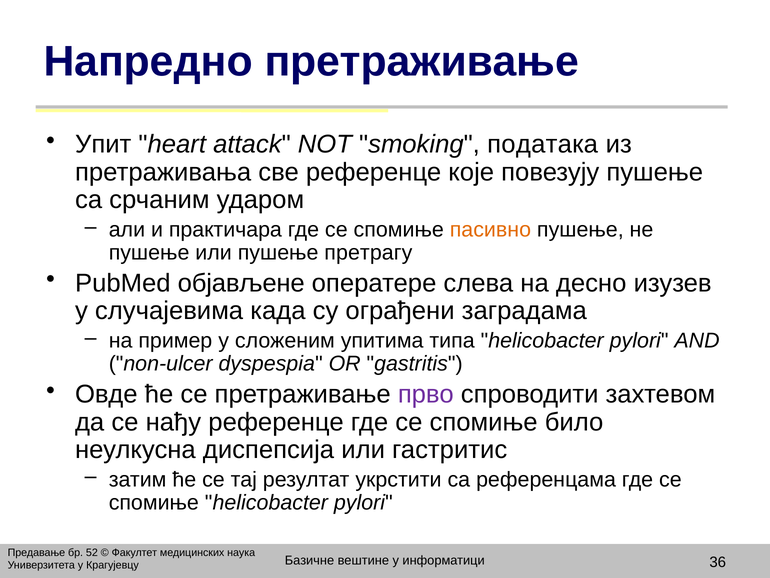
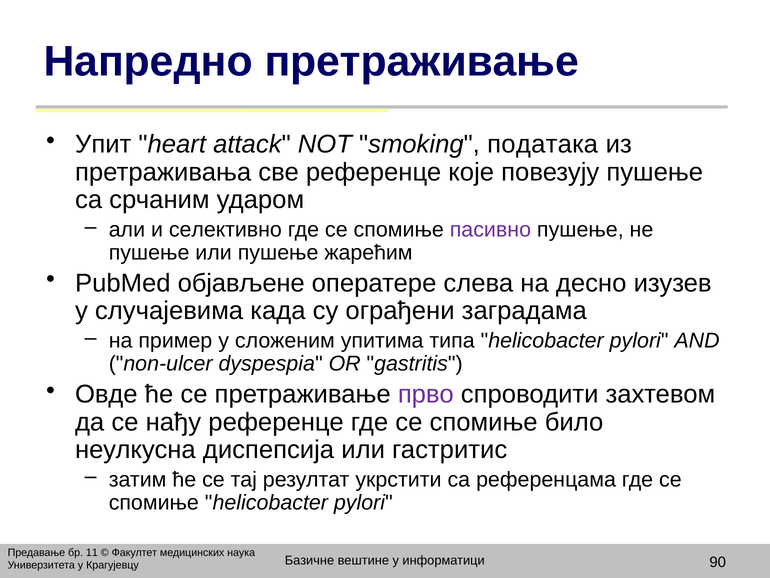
практичара: практичара -> селективно
пасивно colour: orange -> purple
претрагу: претрагу -> жарећим
52: 52 -> 11
36: 36 -> 90
